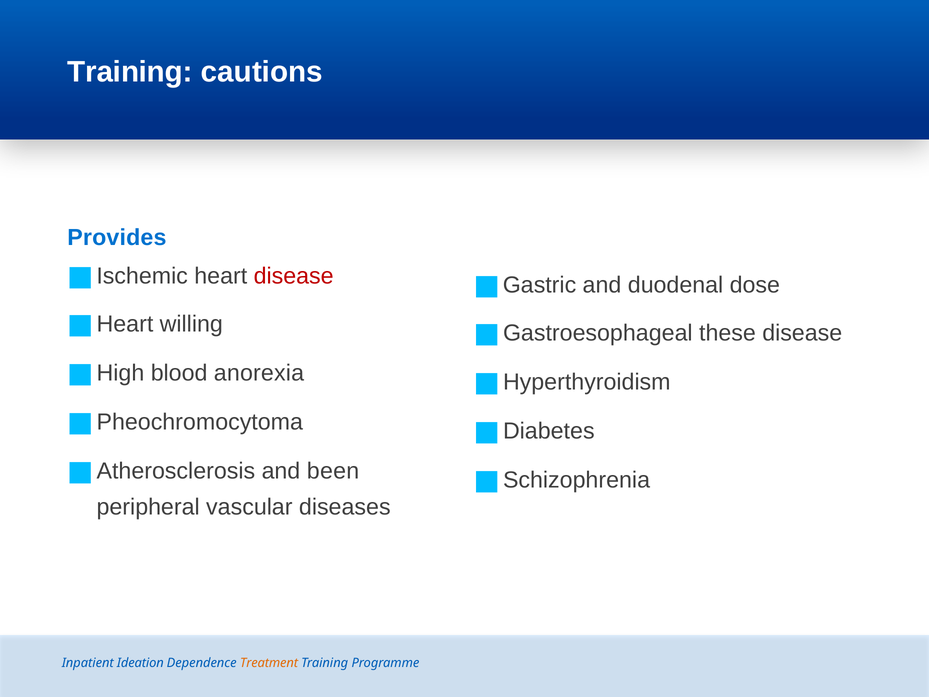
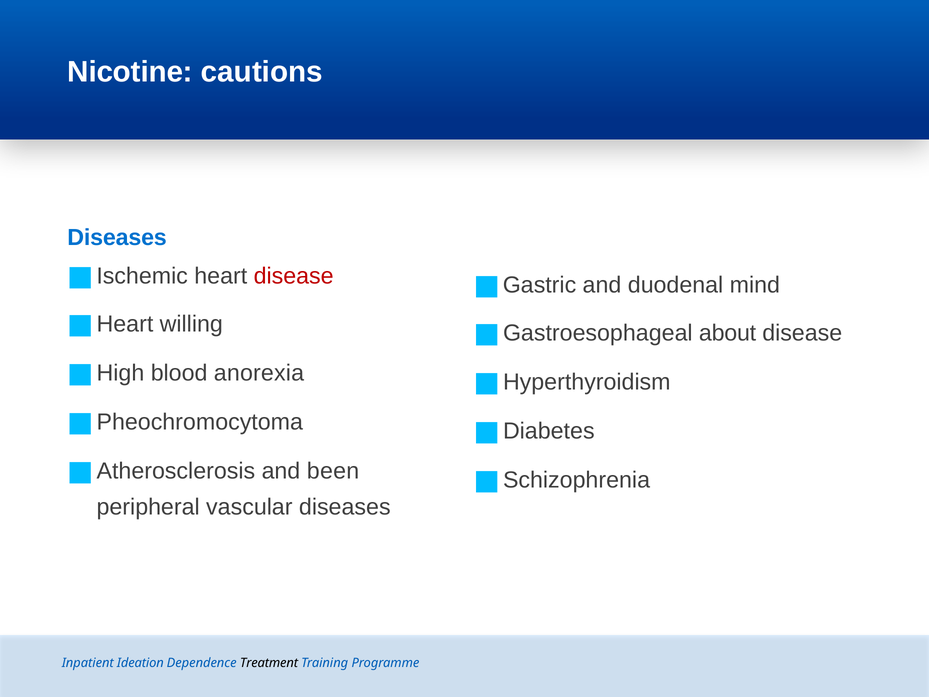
Training at (130, 72): Training -> Nicotine
Provides at (117, 237): Provides -> Diseases
dose: dose -> mind
these: these -> about
Treatment colour: orange -> black
